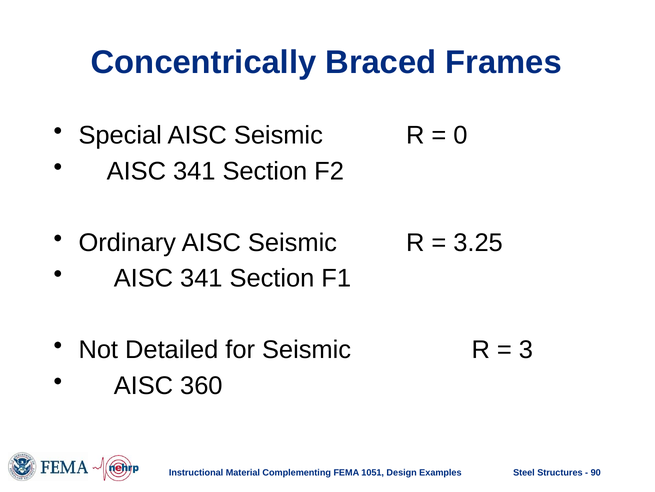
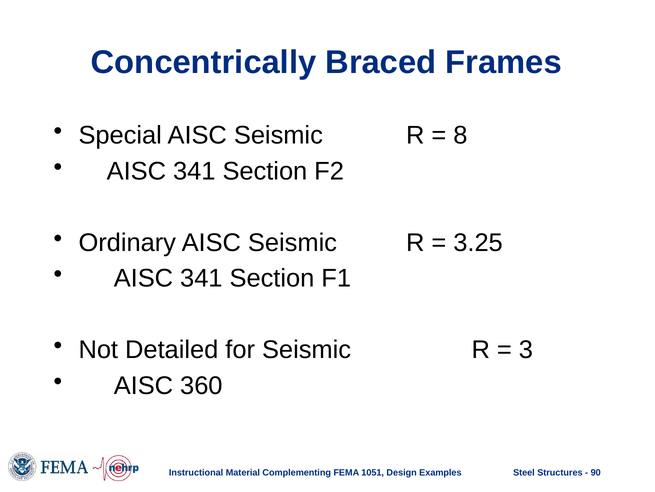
0: 0 -> 8
